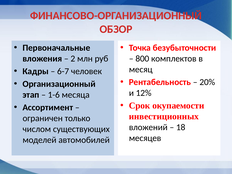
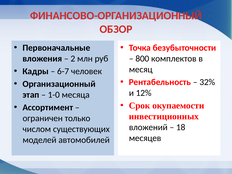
20%: 20% -> 32%
1-6: 1-6 -> 1-0
